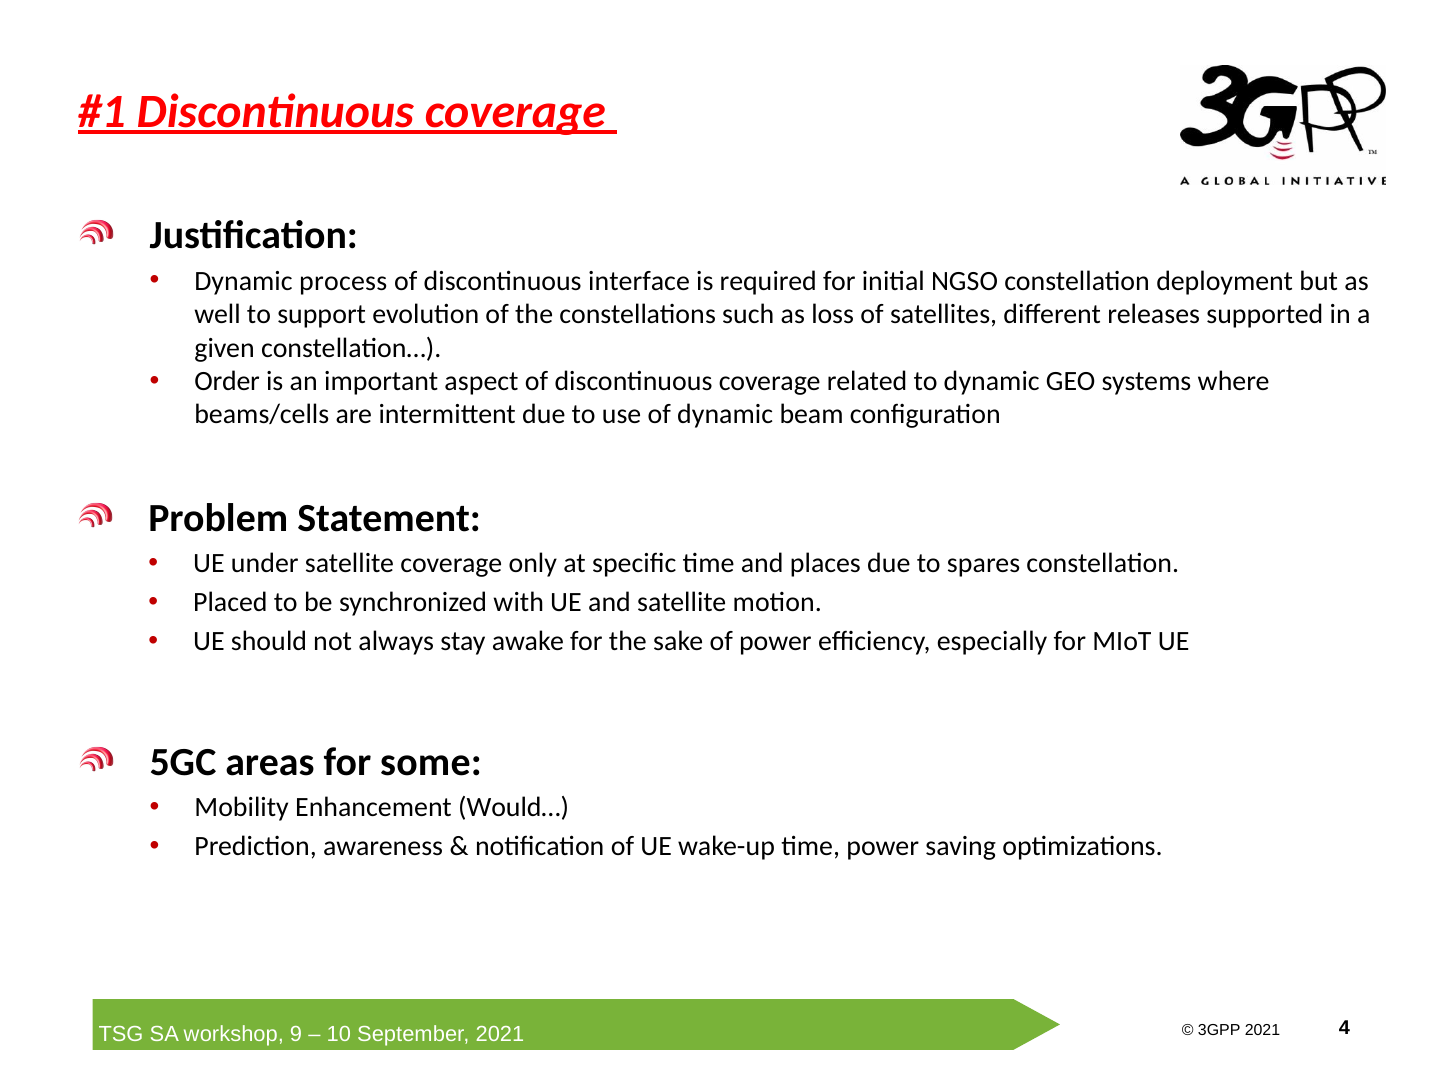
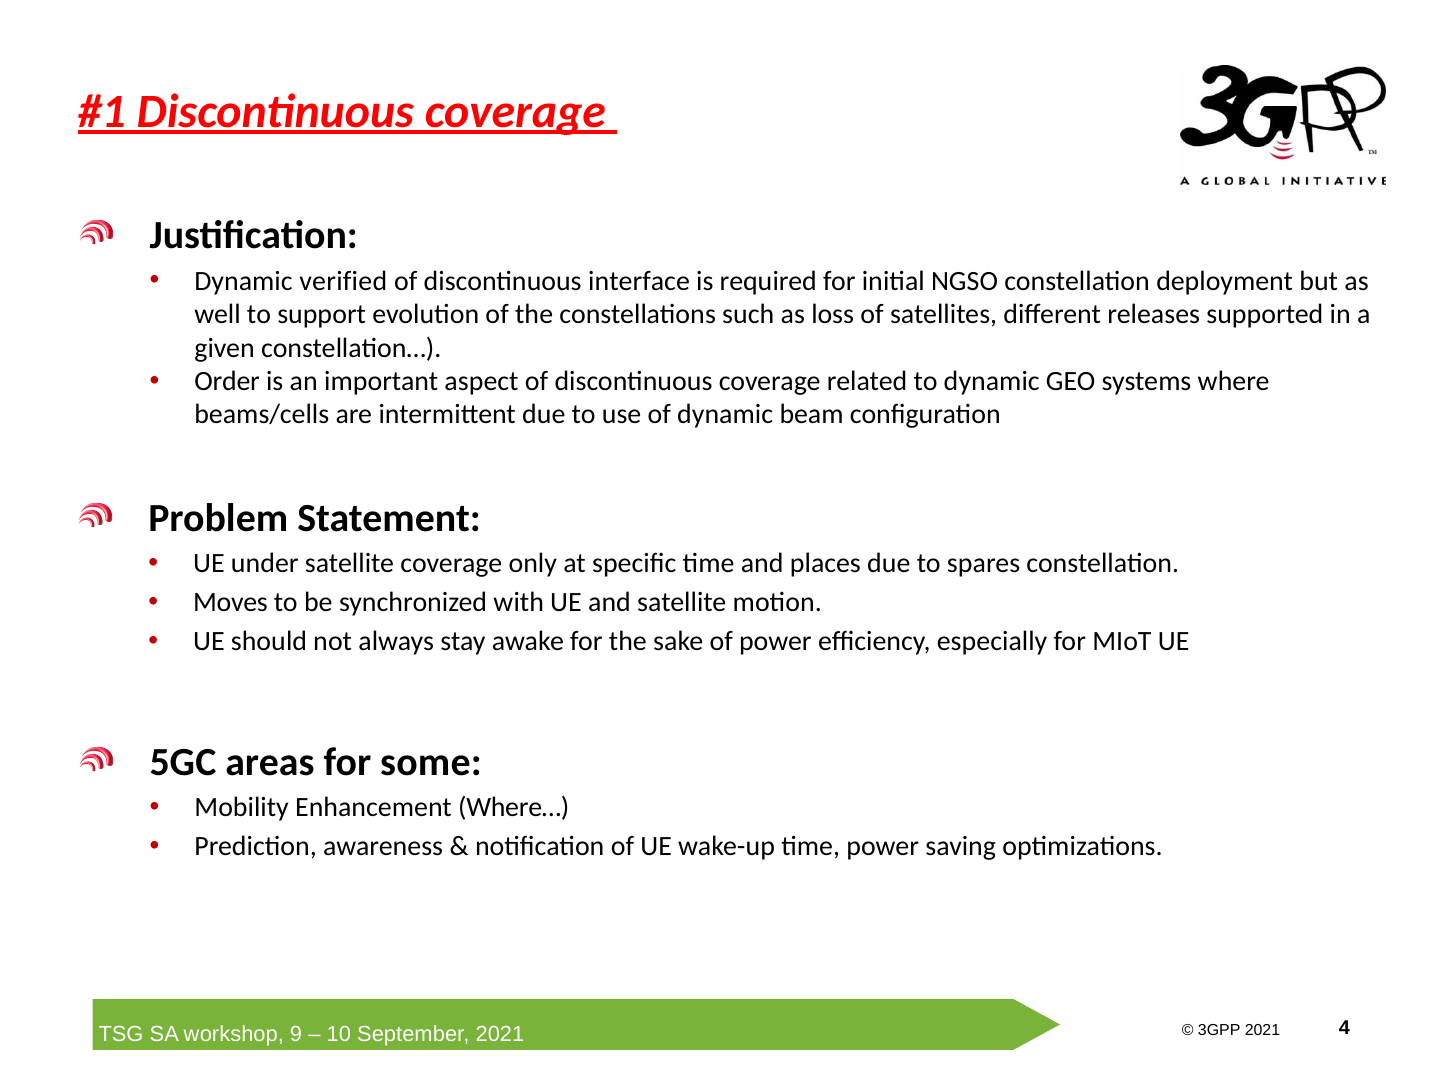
process: process -> verified
Placed: Placed -> Moves
Would…: Would… -> Where…
